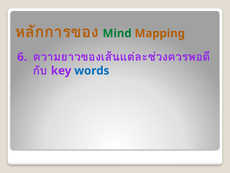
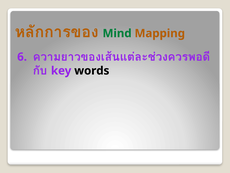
words colour: blue -> black
